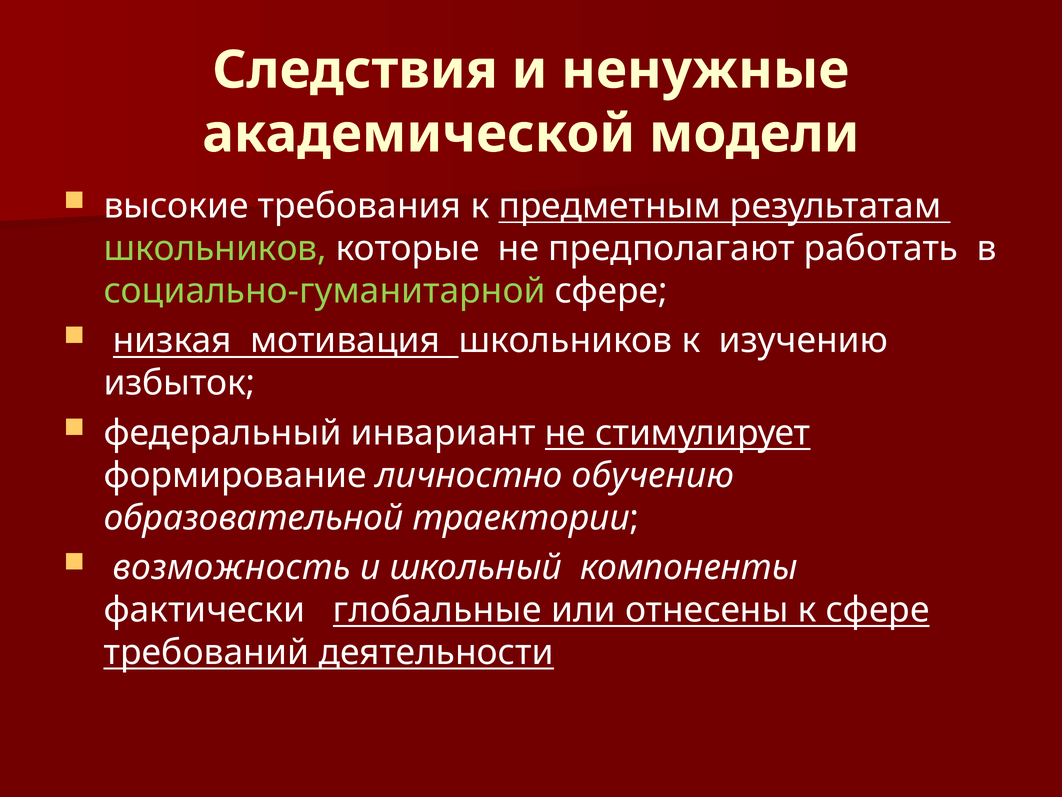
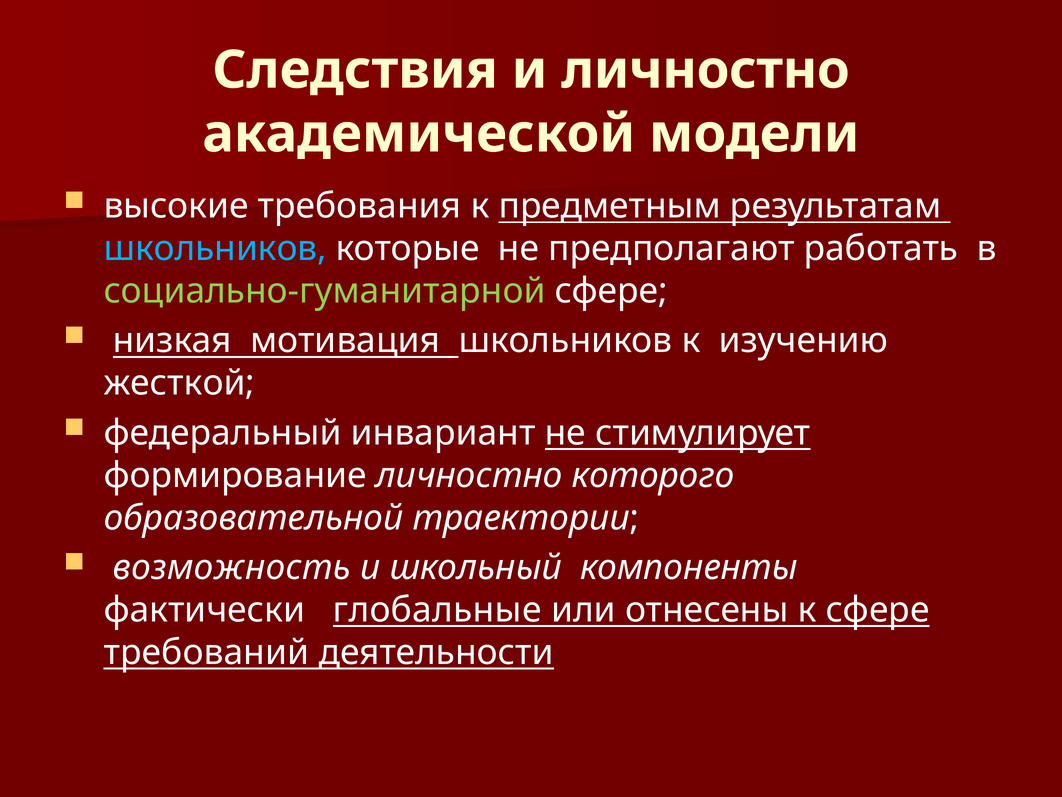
и ненужные: ненужные -> личностно
школьников at (215, 249) colour: light green -> light blue
избыток: избыток -> жесткой
обучению: обучению -> которого
